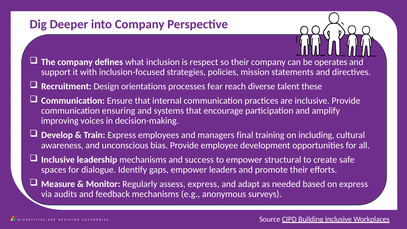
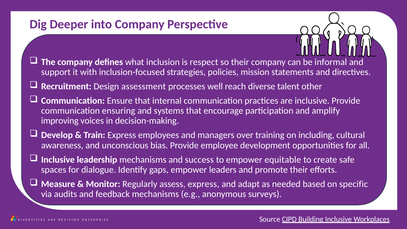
operates: operates -> informal
orientations: orientations -> assessment
fear: fear -> well
these: these -> other
final: final -> over
structural: structural -> equitable
on express: express -> specific
